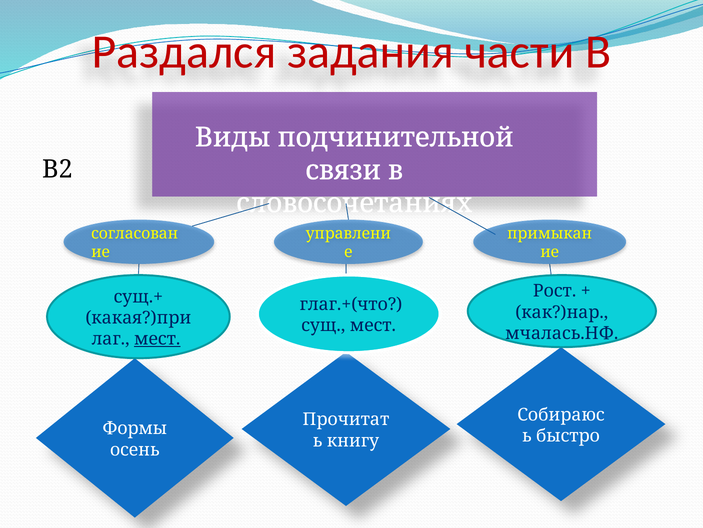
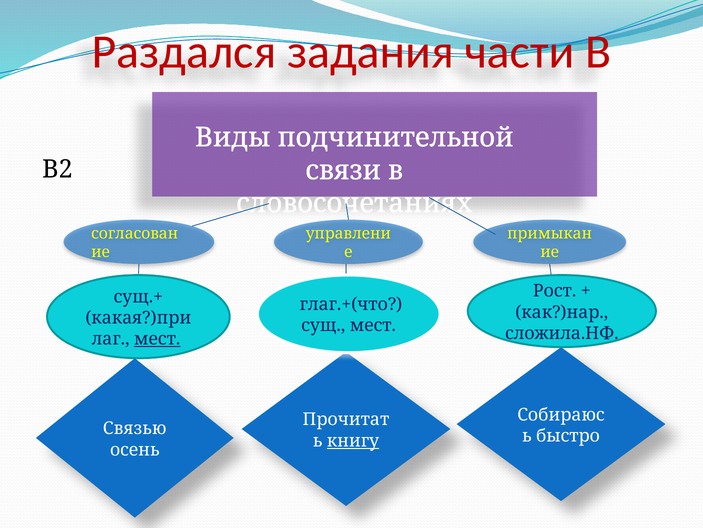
мчалась.НФ: мчалась.НФ -> сложила.НФ
Формы: Формы -> Связью
книгу underline: none -> present
